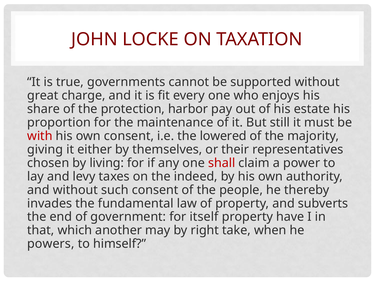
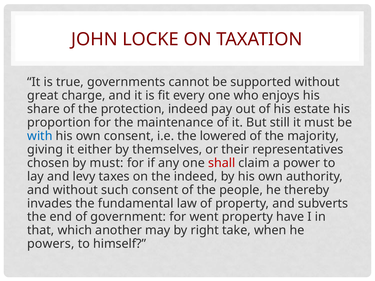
protection harbor: harbor -> indeed
with colour: red -> blue
by living: living -> must
itself: itself -> went
